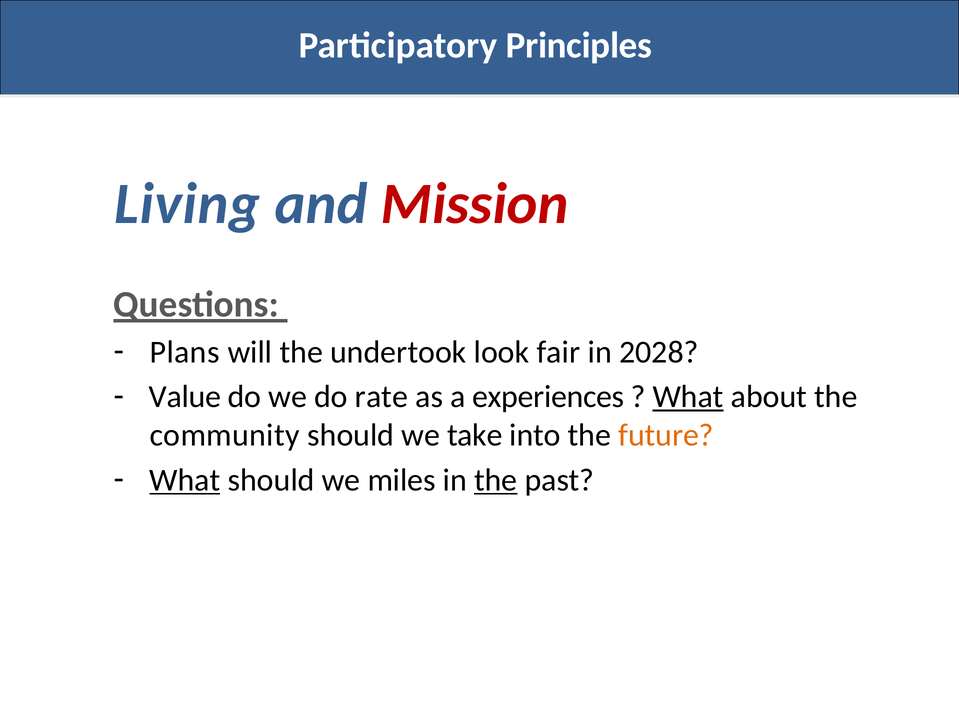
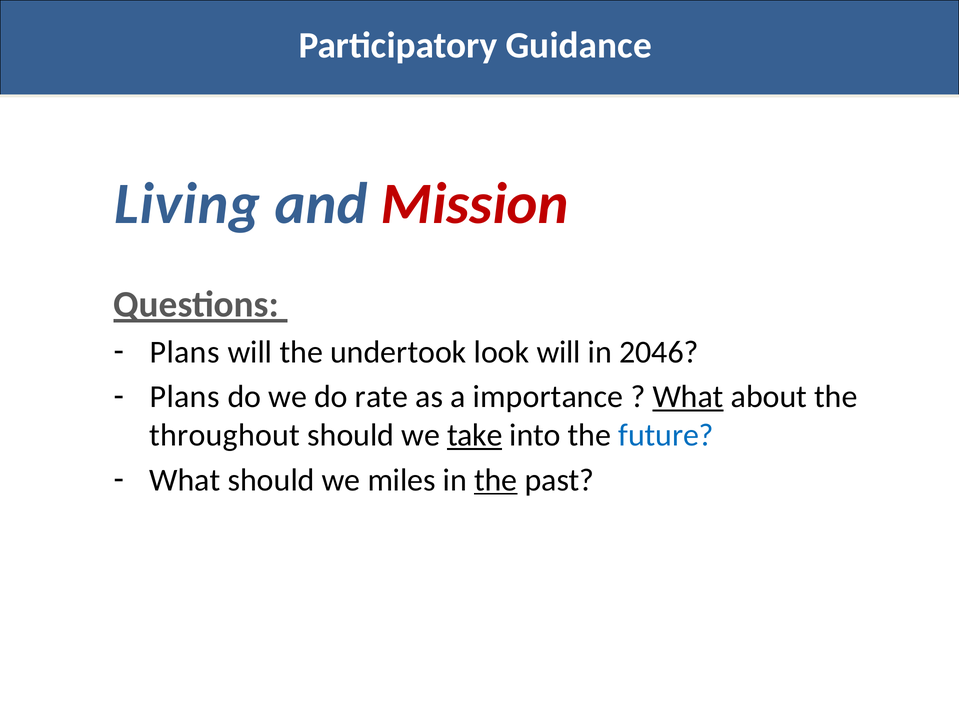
Principles: Principles -> Guidance
look fair: fair -> will
2028: 2028 -> 2046
Value at (185, 397): Value -> Plans
experiences: experiences -> importance
community: community -> throughout
take underline: none -> present
future colour: orange -> blue
What at (185, 480) underline: present -> none
